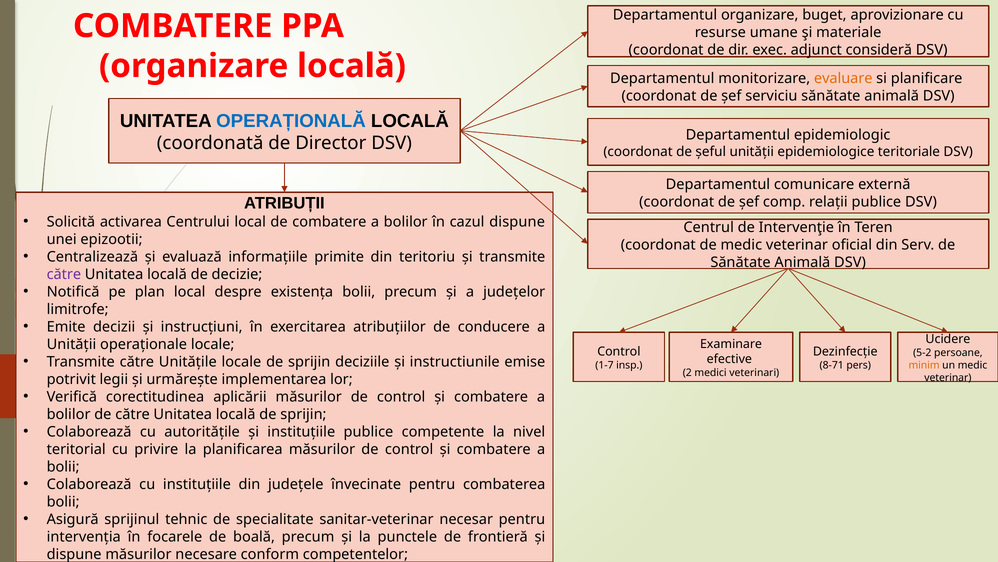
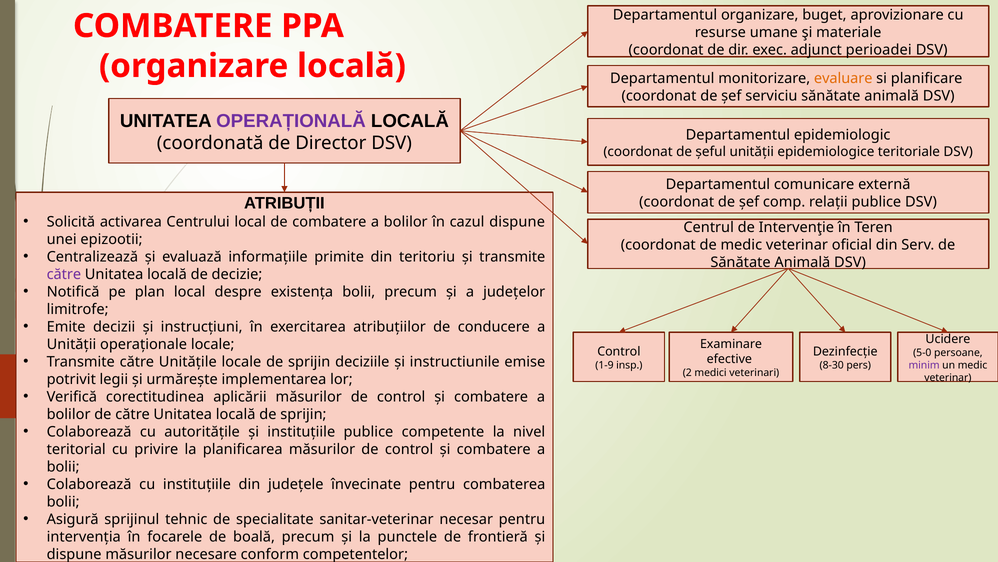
consideră: consideră -> perioadei
OPERAȚIONALĂ colour: blue -> purple
5-2: 5-2 -> 5-0
1-7: 1-7 -> 1-9
8-71: 8-71 -> 8-30
minim colour: orange -> purple
